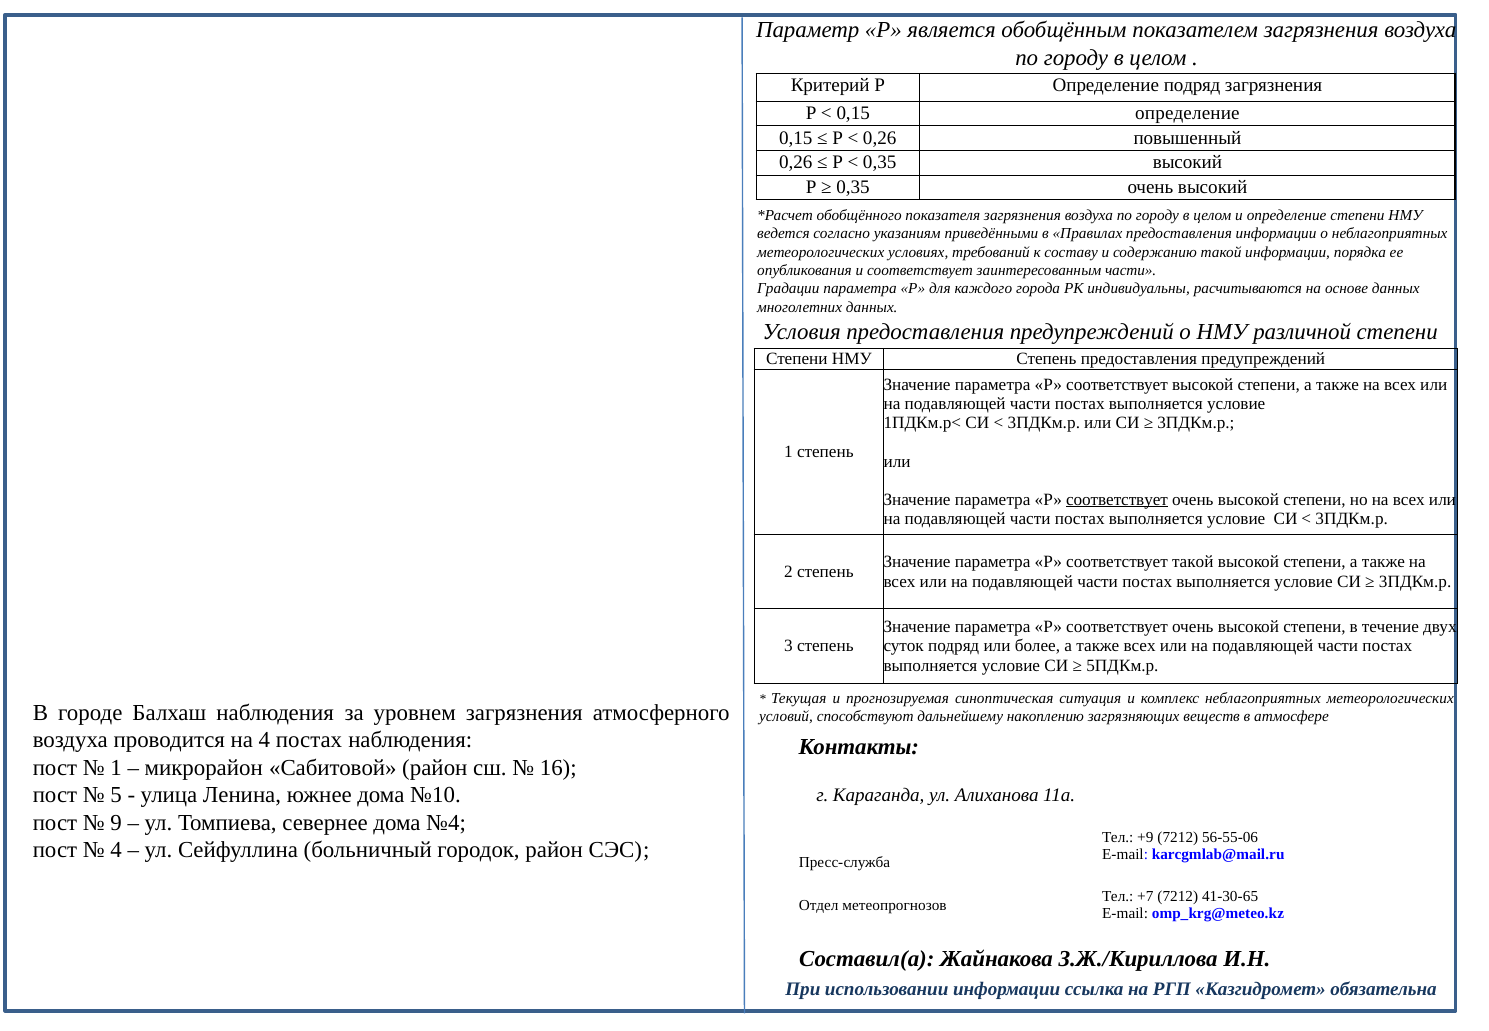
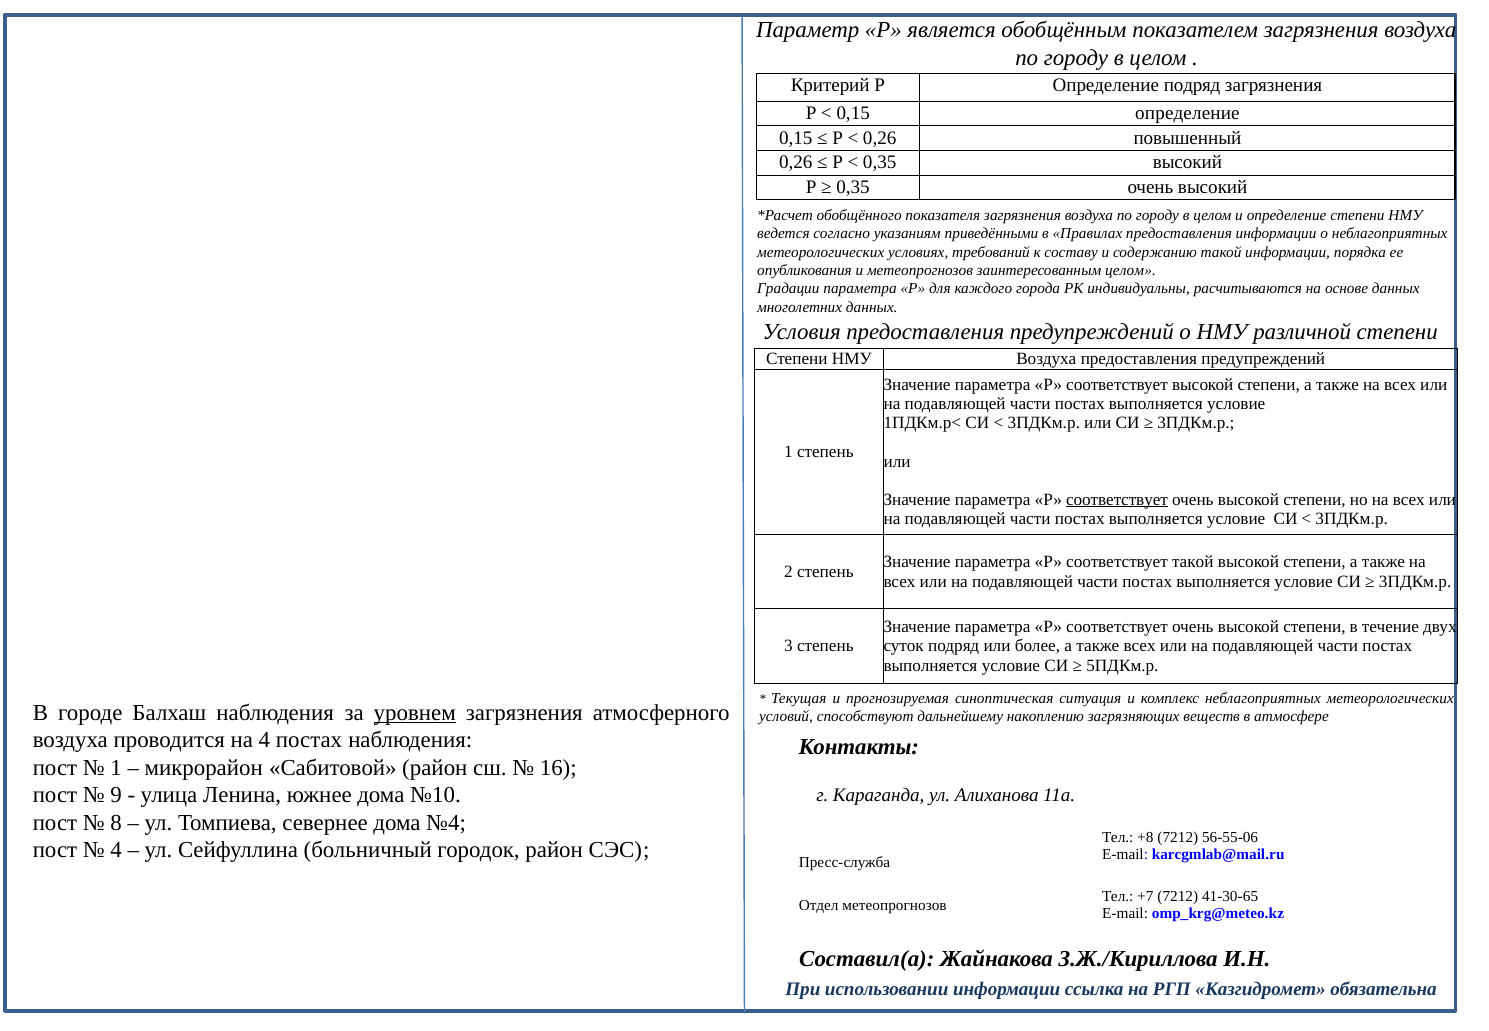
и соответствует: соответствует -> метеопрогнозов
заинтересованным части: части -> целом
НМУ Степень: Степень -> Воздуха
уровнем underline: none -> present
5: 5 -> 9
9: 9 -> 8
+9: +9 -> +8
